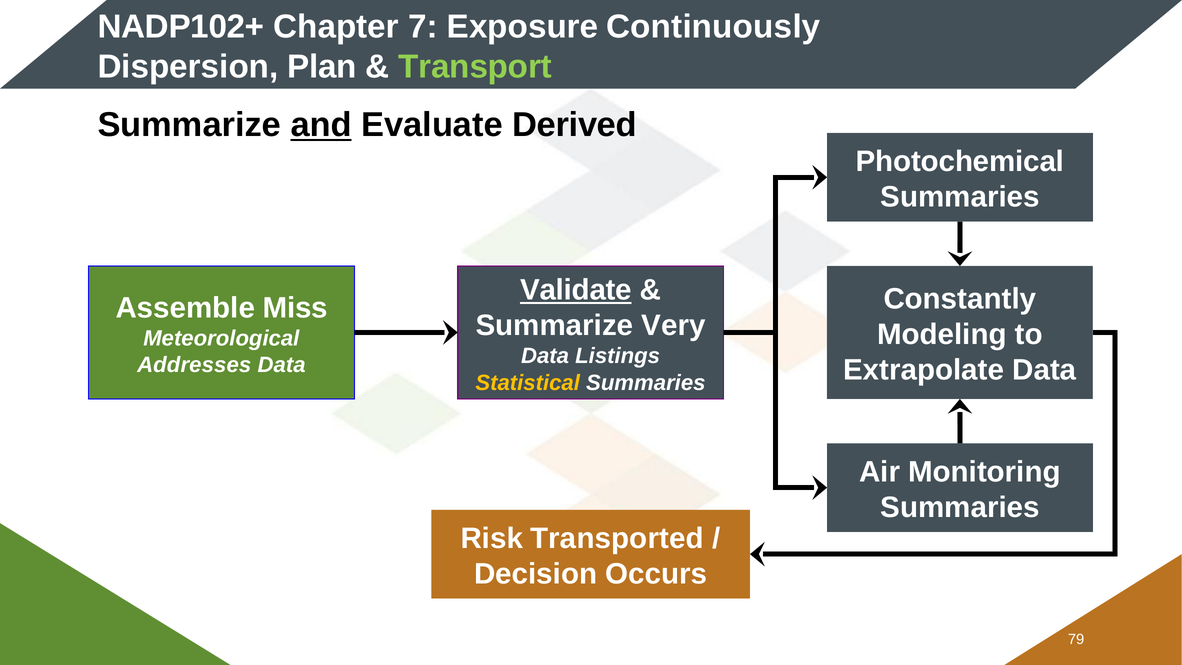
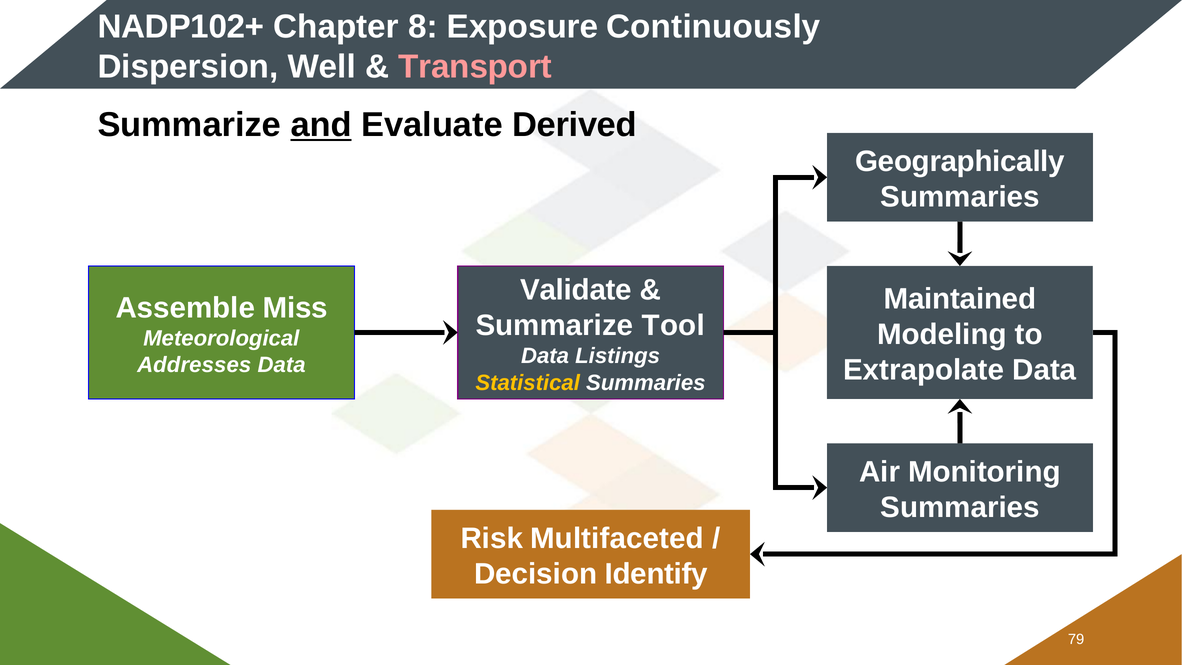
7: 7 -> 8
Plan: Plan -> Well
Transport colour: light green -> pink
Photochemical: Photochemical -> Geographically
Validate underline: present -> none
Constantly: Constantly -> Maintained
Very: Very -> Tool
Transported: Transported -> Multifaceted
Occurs: Occurs -> Identify
